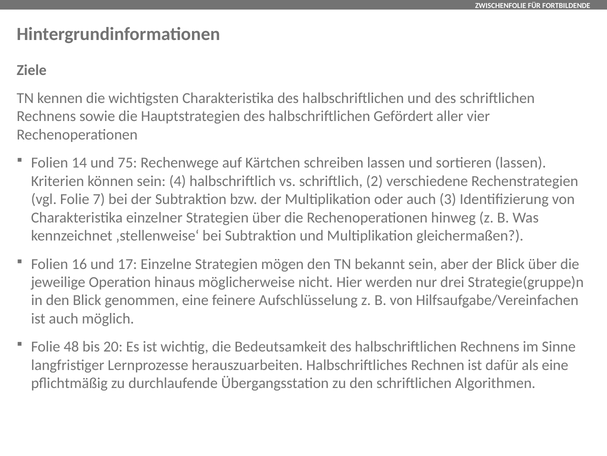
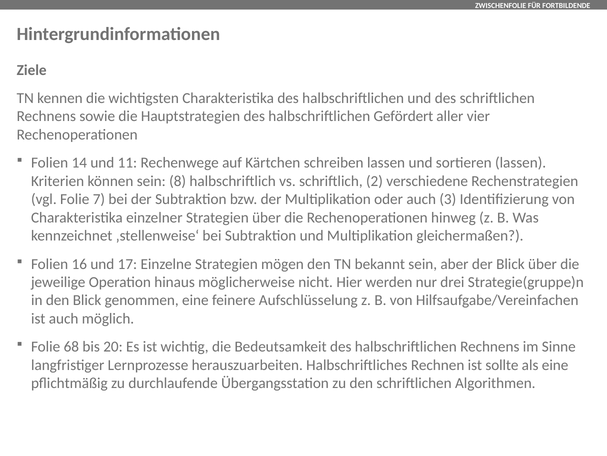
75: 75 -> 11
4: 4 -> 8
48: 48 -> 68
dafür: dafür -> sollte
